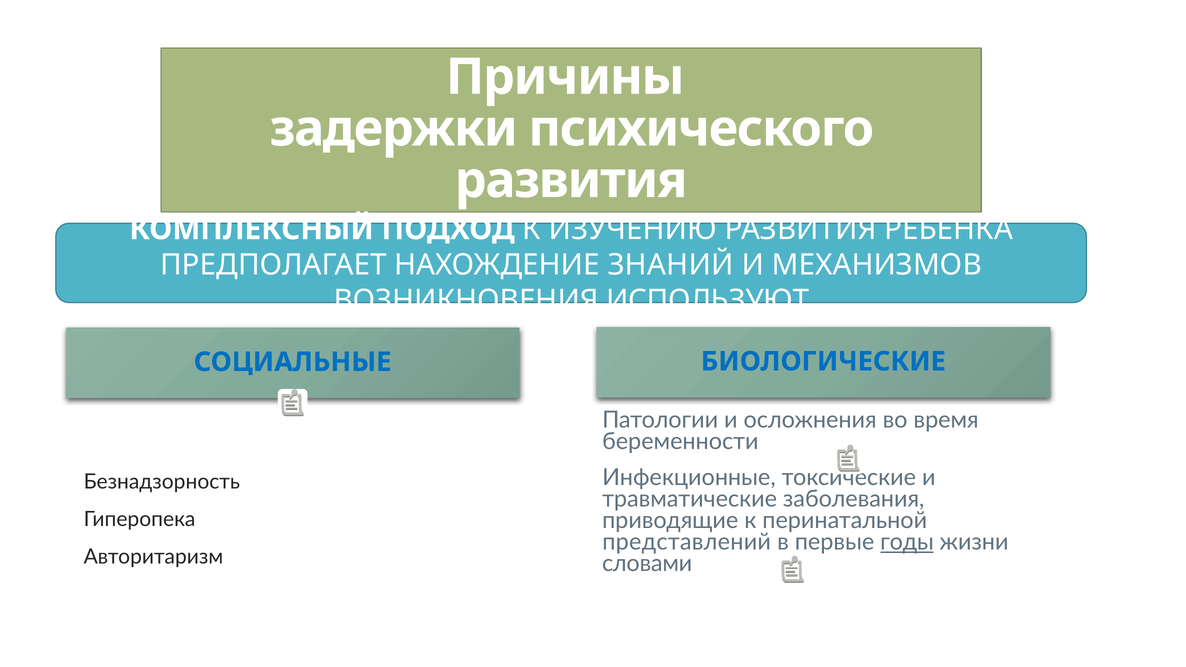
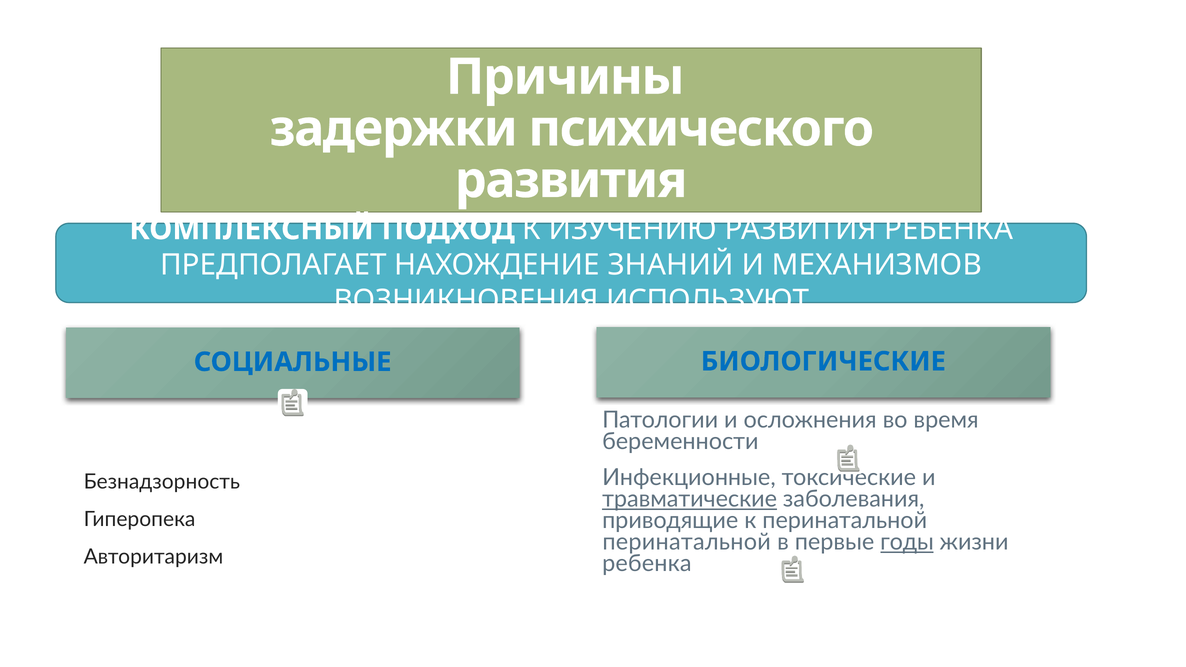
травматические underline: none -> present
представлений at (687, 542): представлений -> перинатальной
словами at (647, 564): словами -> ребенка
